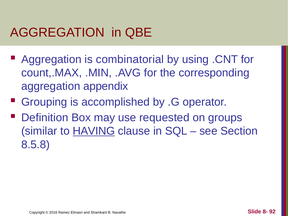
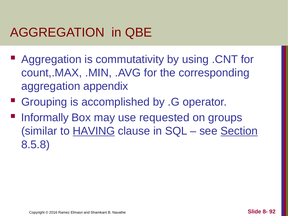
combinatorial: combinatorial -> commutativity
Definition: Definition -> Informally
Section underline: none -> present
